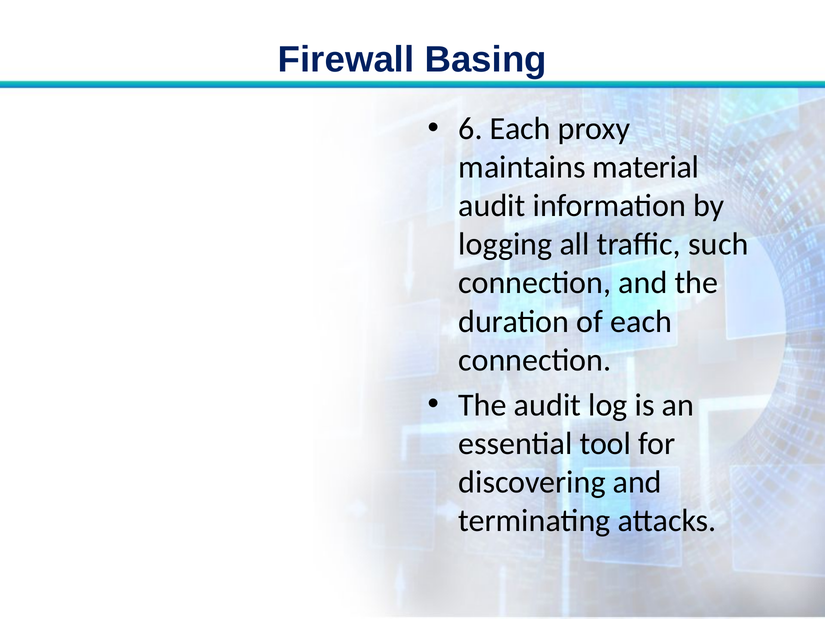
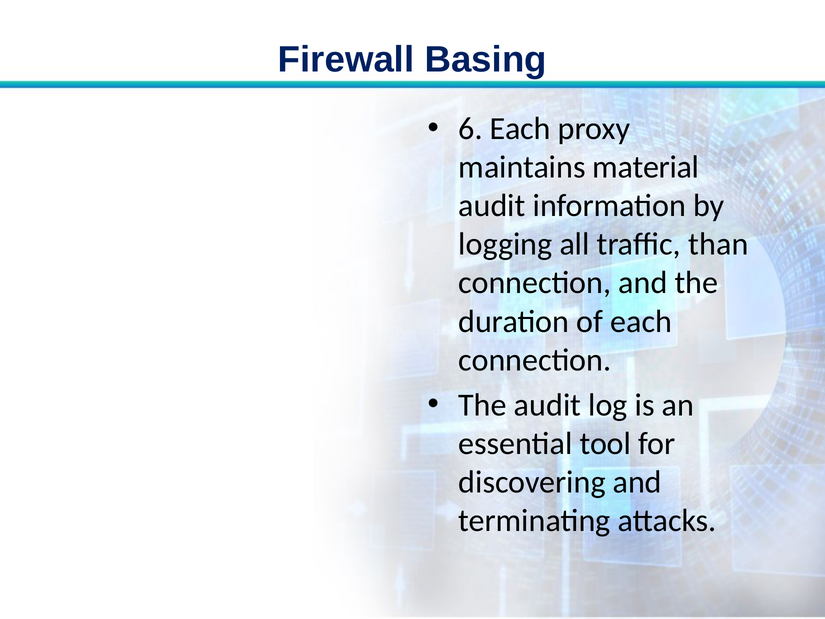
such: such -> than
